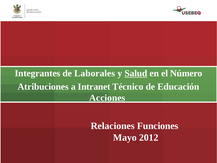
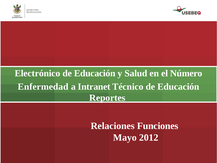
Integrantes: Integrantes -> Electrónico
Laborales at (95, 73): Laborales -> Educación
Salud underline: present -> none
Atribuciones: Atribuciones -> Enfermedad
Acciones: Acciones -> Reportes
